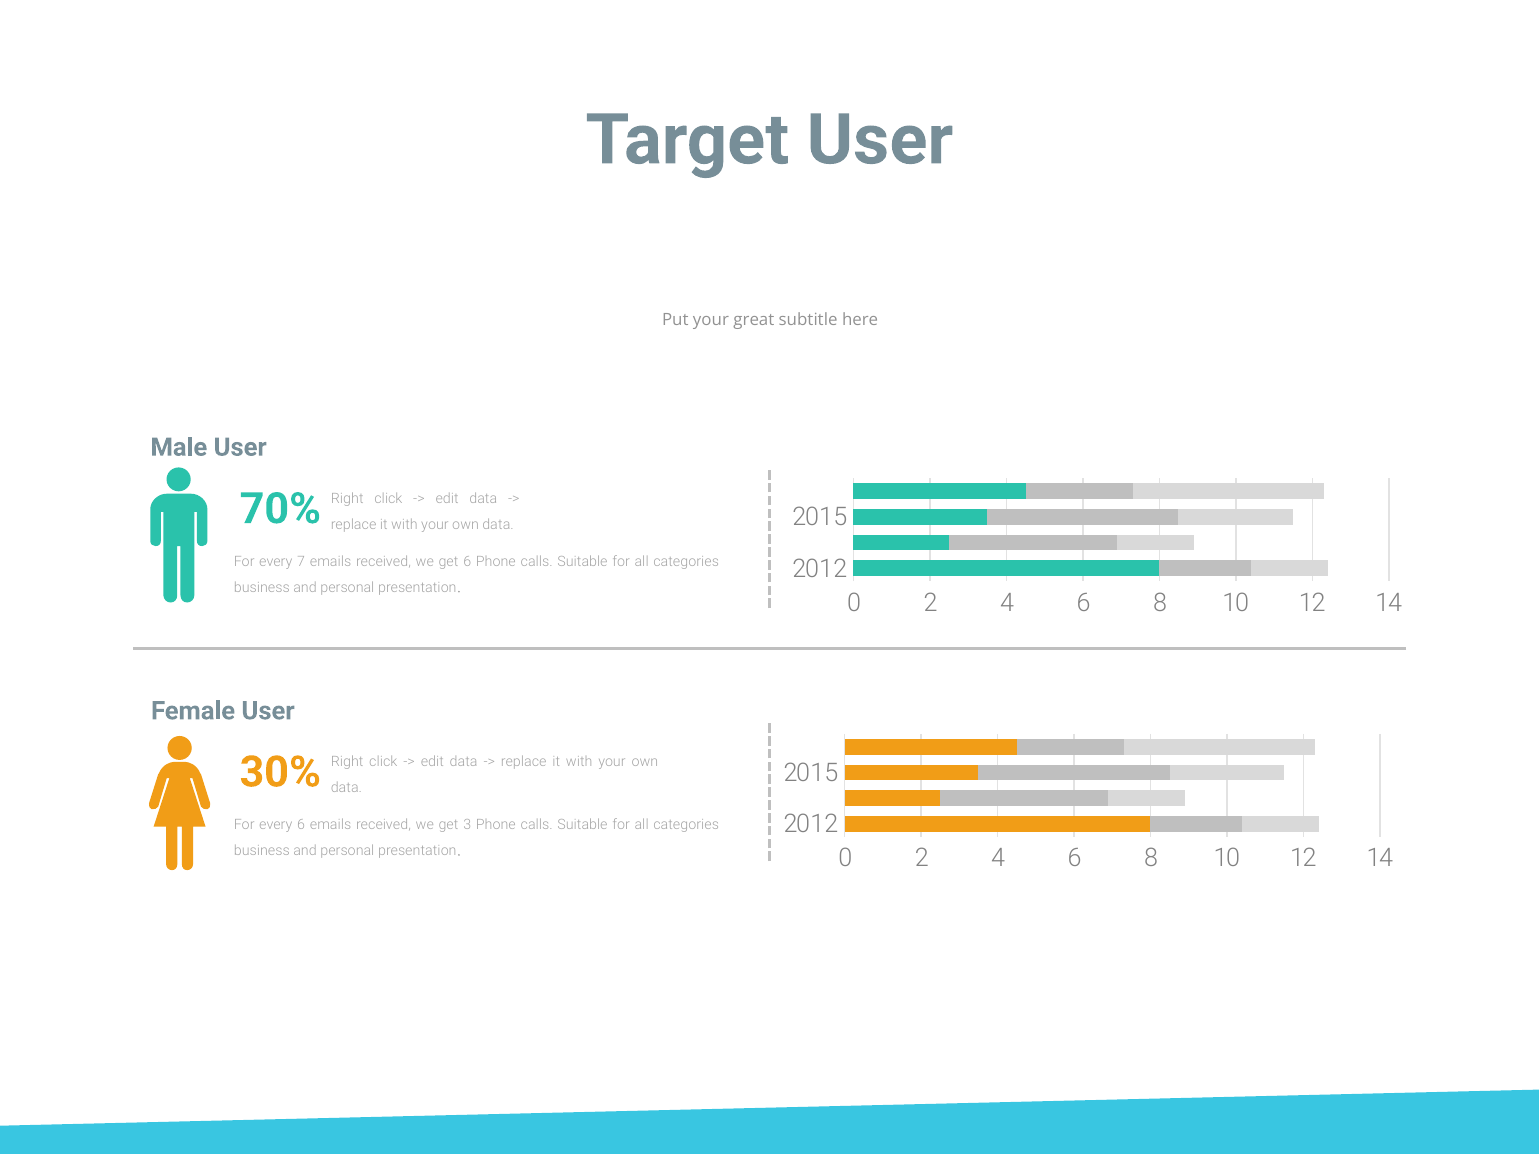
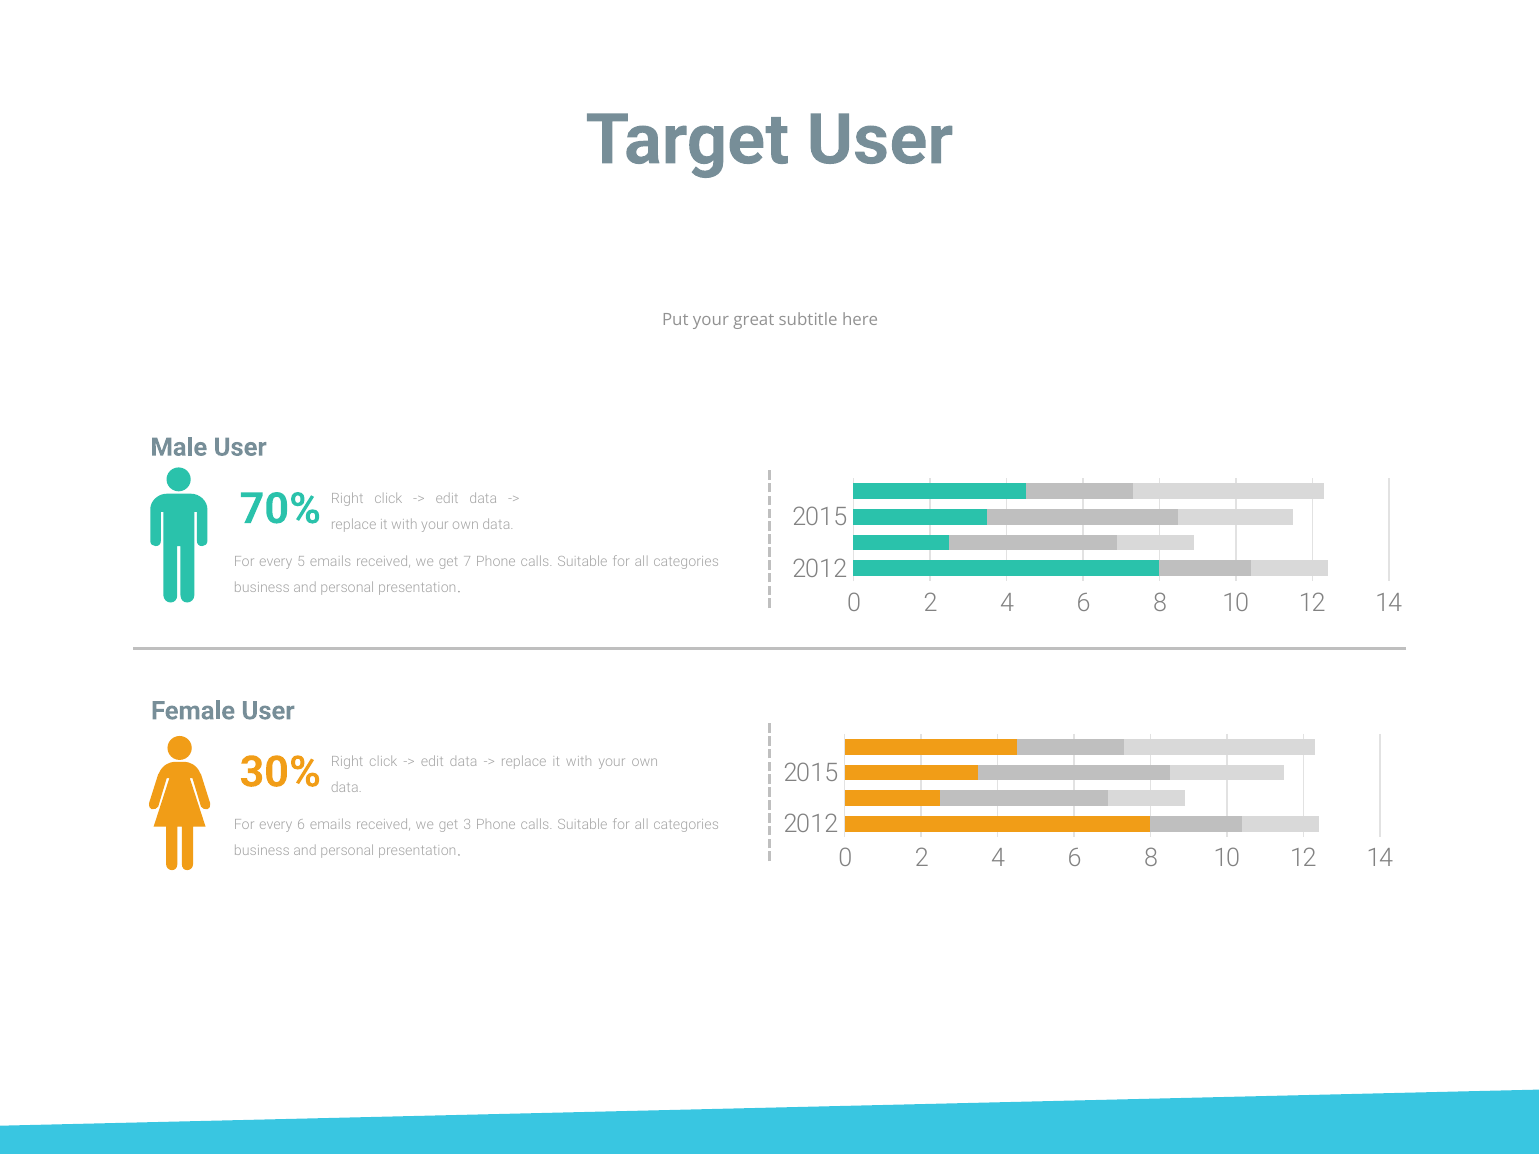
7: 7 -> 5
get 6: 6 -> 7
